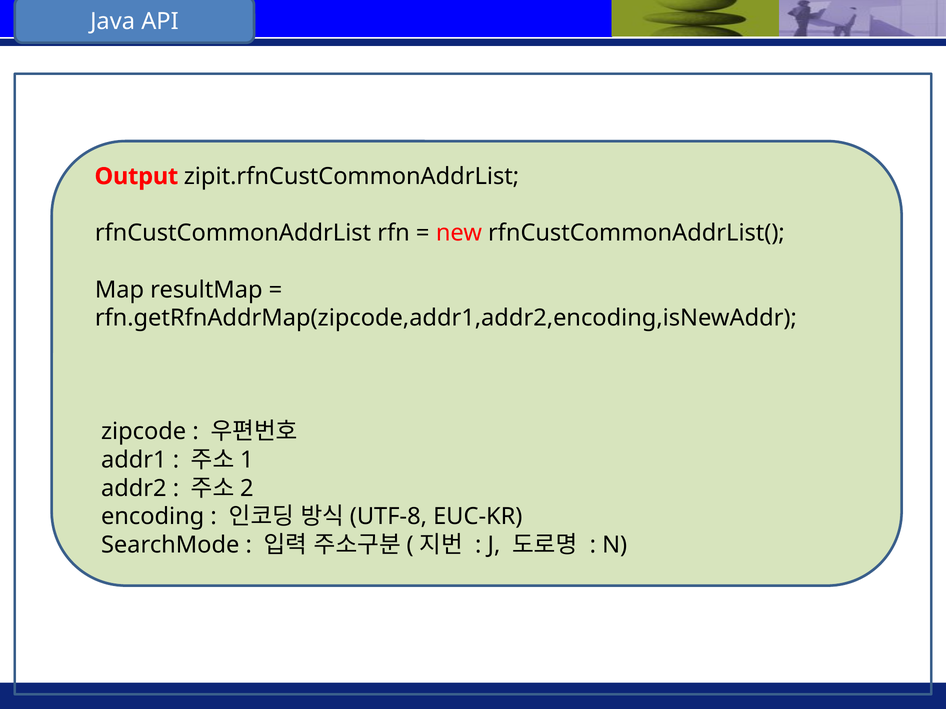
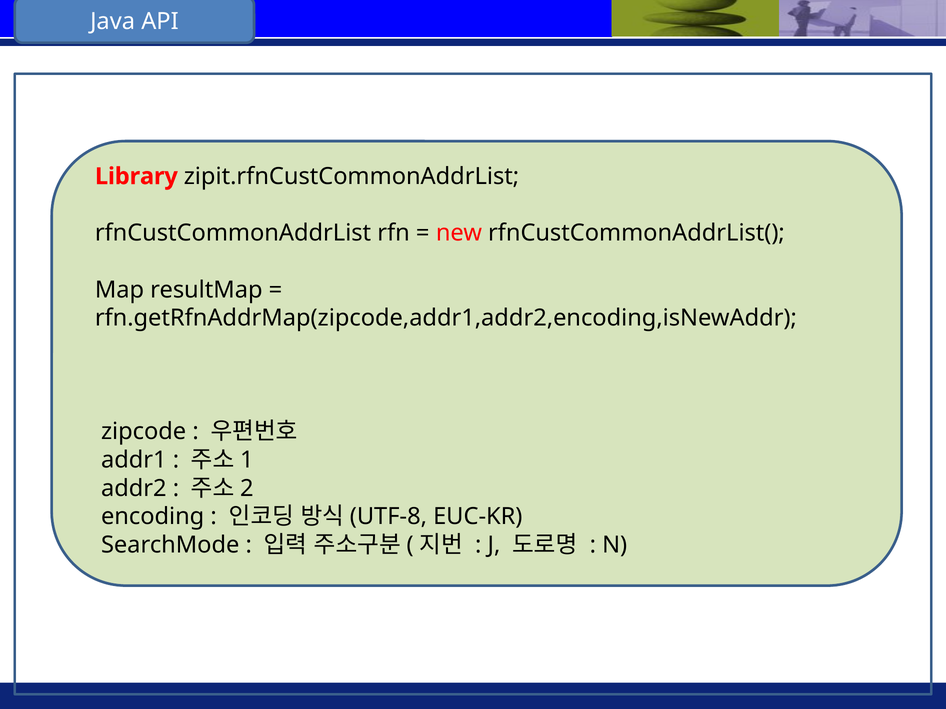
Output: Output -> Library
